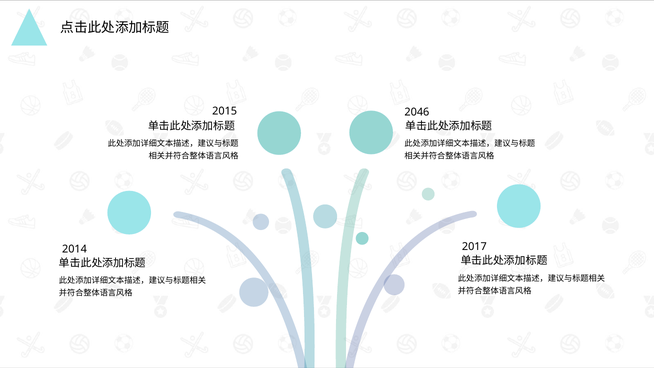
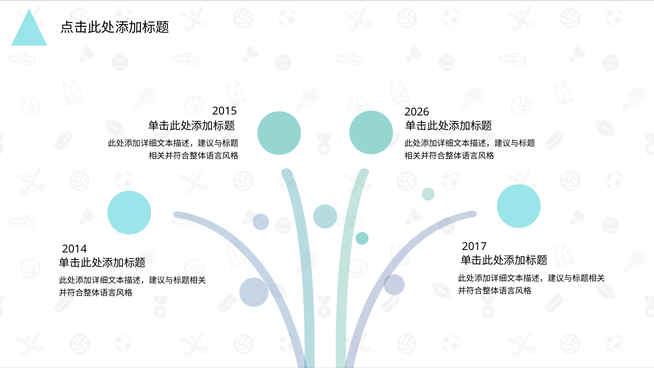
2046: 2046 -> 2026
